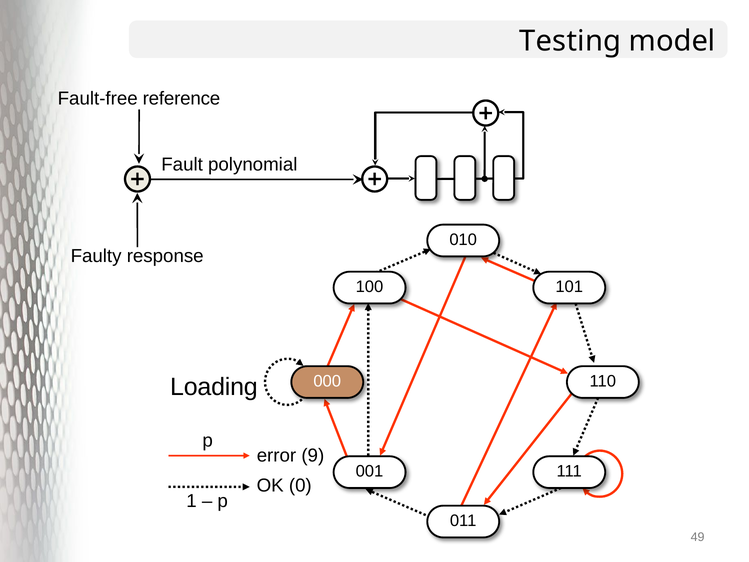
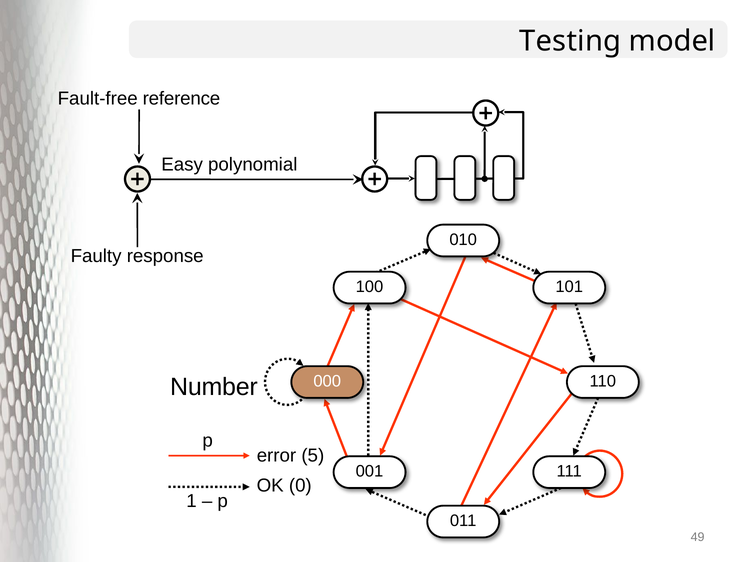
Fault: Fault -> Easy
Loading: Loading -> Number
9: 9 -> 5
